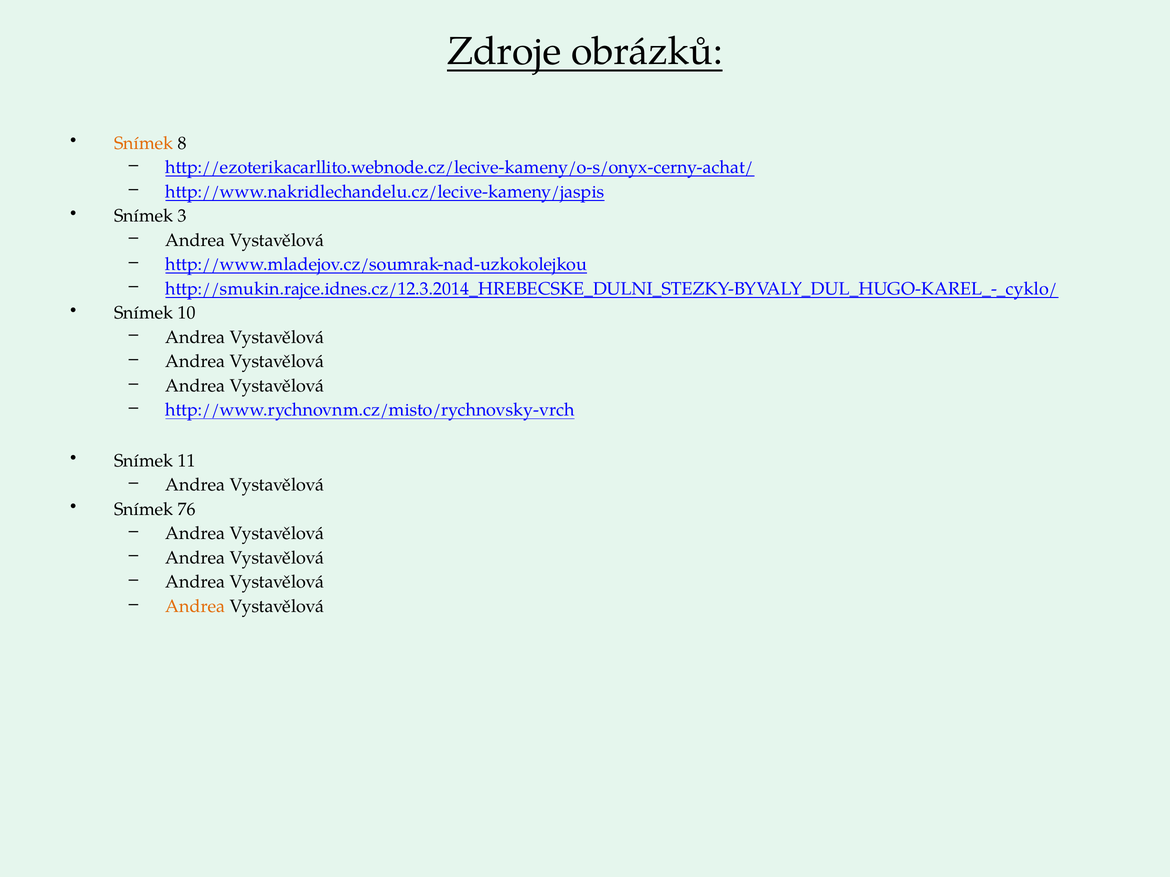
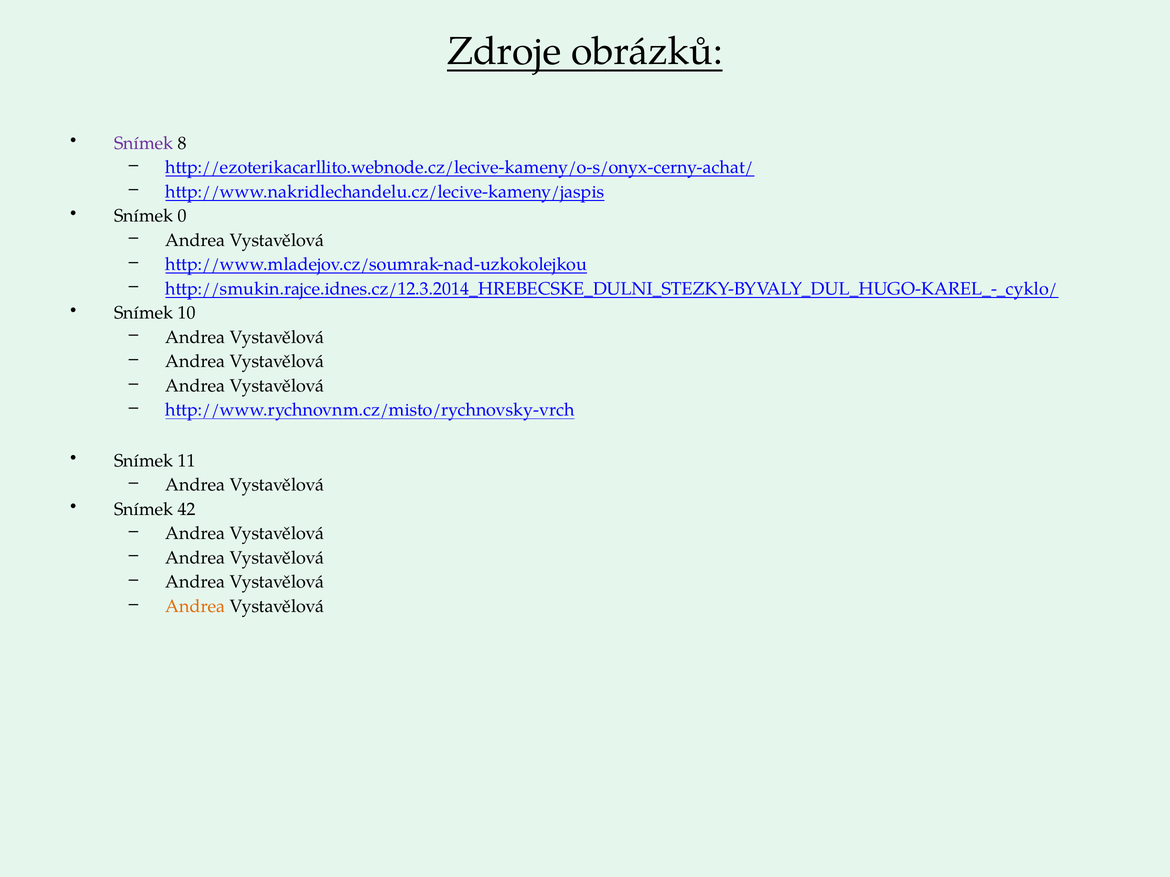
Snímek at (144, 143) colour: orange -> purple
3: 3 -> 0
76: 76 -> 42
